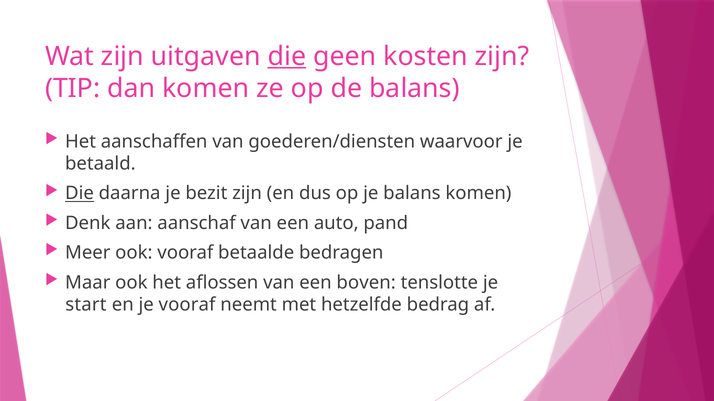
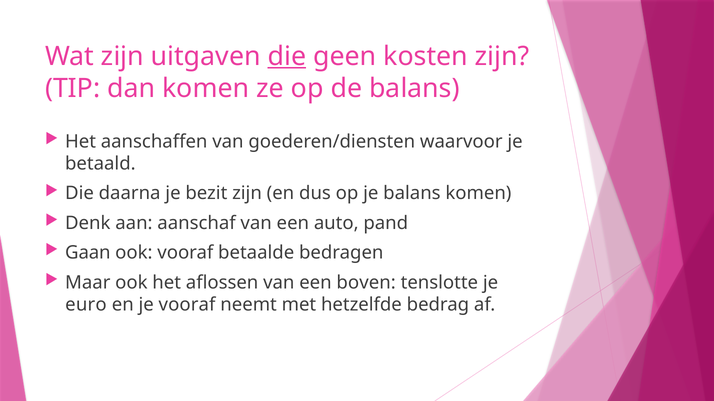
Die at (80, 194) underline: present -> none
Meer: Meer -> Gaan
start: start -> euro
